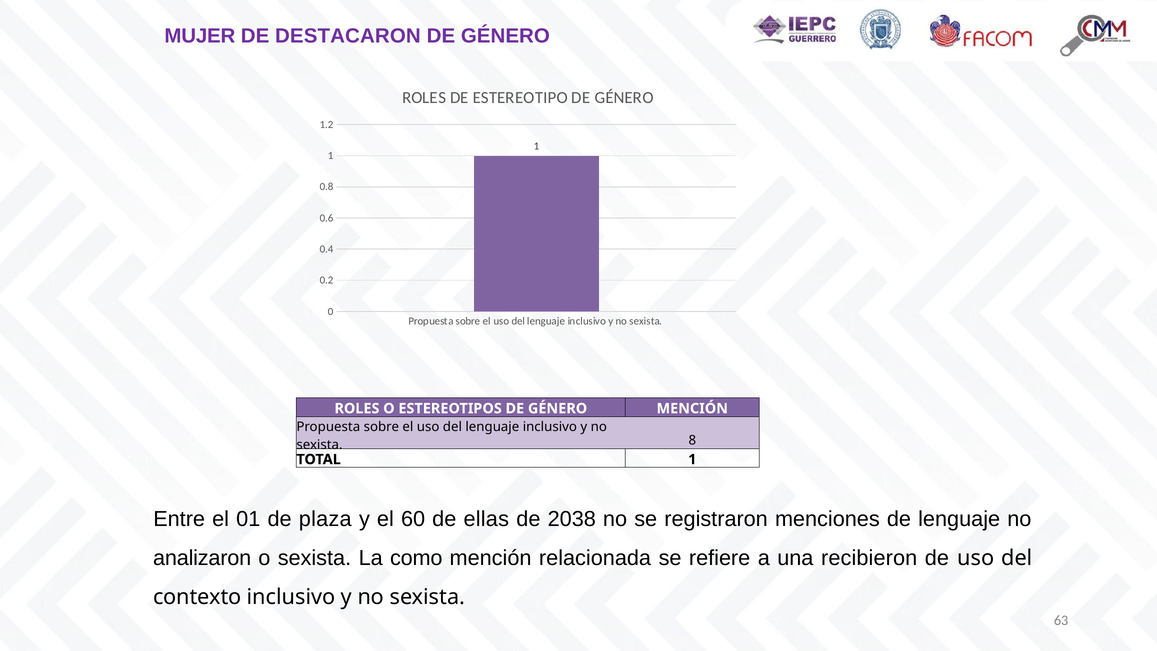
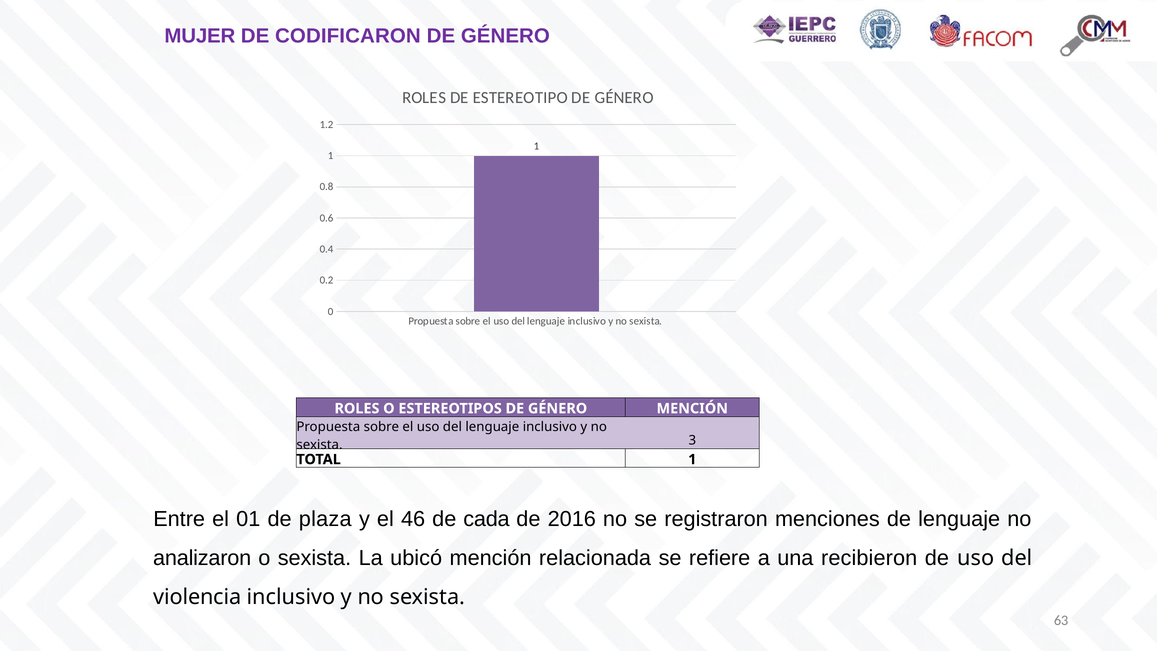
DESTACARON: DESTACARON -> CODIFICARON
8: 8 -> 3
60: 60 -> 46
ellas: ellas -> cada
2038: 2038 -> 2016
como: como -> ubicó
contexto: contexto -> violencia
